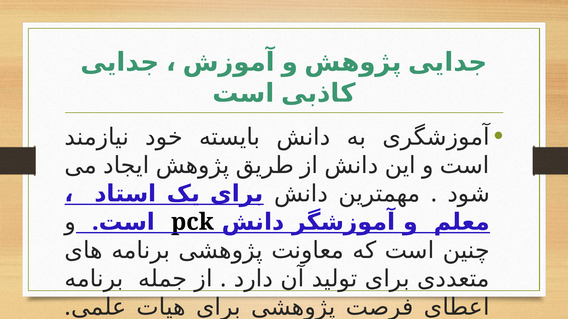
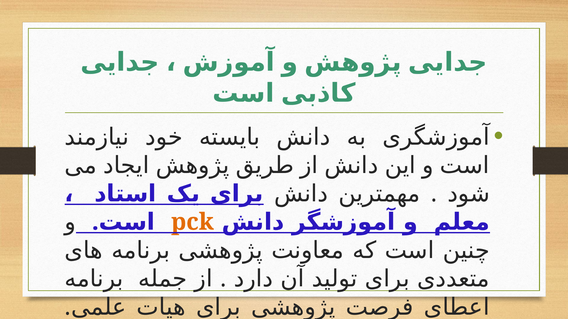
pck colour: black -> orange
